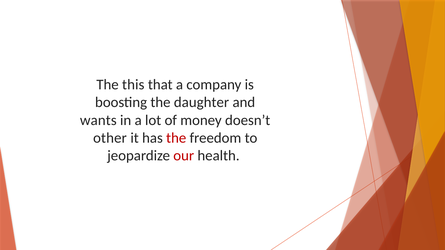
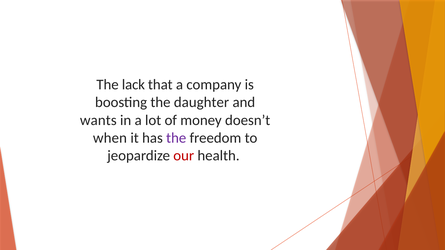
this: this -> lack
other: other -> when
the at (176, 138) colour: red -> purple
